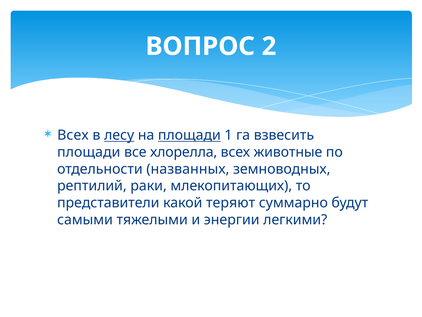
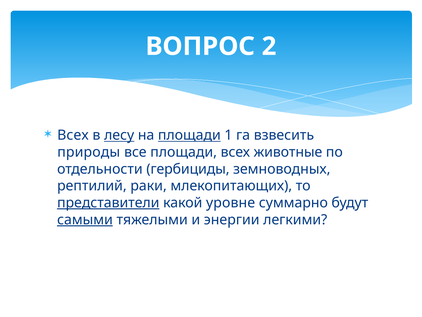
площади at (89, 152): площади -> природы
все хлорелла: хлорелла -> площади
названных: названных -> гербициды
представители underline: none -> present
теряют: теряют -> уровне
самыми underline: none -> present
